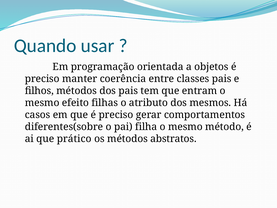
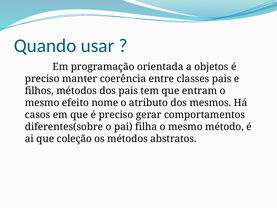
filhas: filhas -> nome
prático: prático -> coleção
